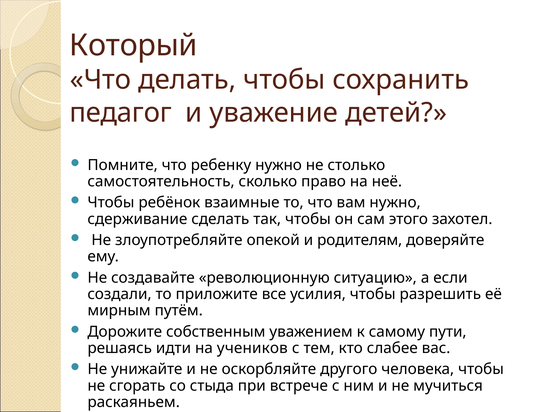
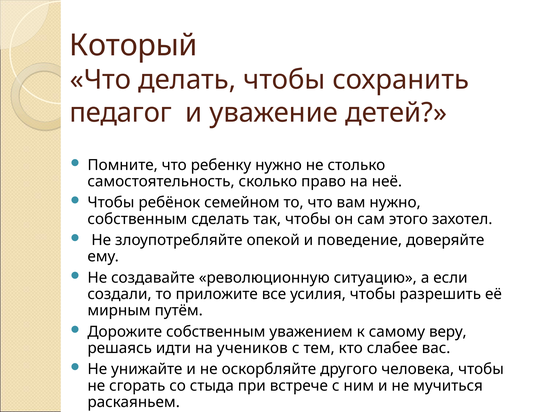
взаимные: взаимные -> семейном
сдерживание at (137, 219): сдерживание -> собственным
родителям: родителям -> поведение
пути: пути -> веру
